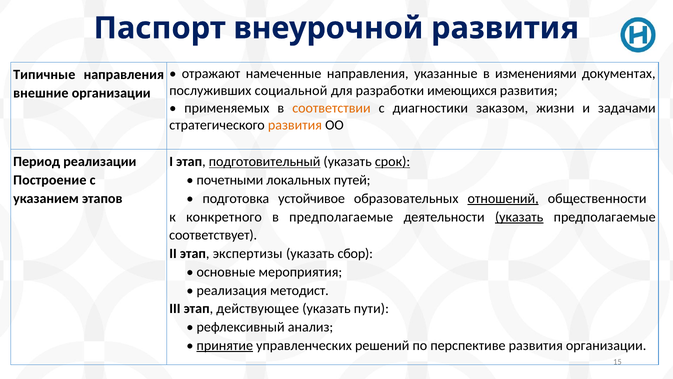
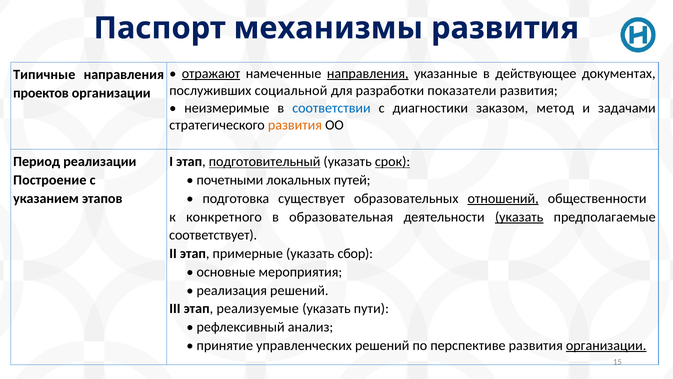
внеурочной: внеурочной -> механизмы
отражают underline: none -> present
направления at (368, 73) underline: none -> present
изменениями: изменениями -> действующее
имеющихся: имеющихся -> показатели
внешние: внешние -> проектов
применяемых: применяемых -> неизмеримые
соответствии colour: orange -> blue
жизни: жизни -> метод
устойчивое: устойчивое -> существует
в предполагаемые: предполагаемые -> образовательная
экспертизы: экспертизы -> примерные
реализация методист: методист -> решений
действующее: действующее -> реализуемые
принятие underline: present -> none
организации at (606, 345) underline: none -> present
